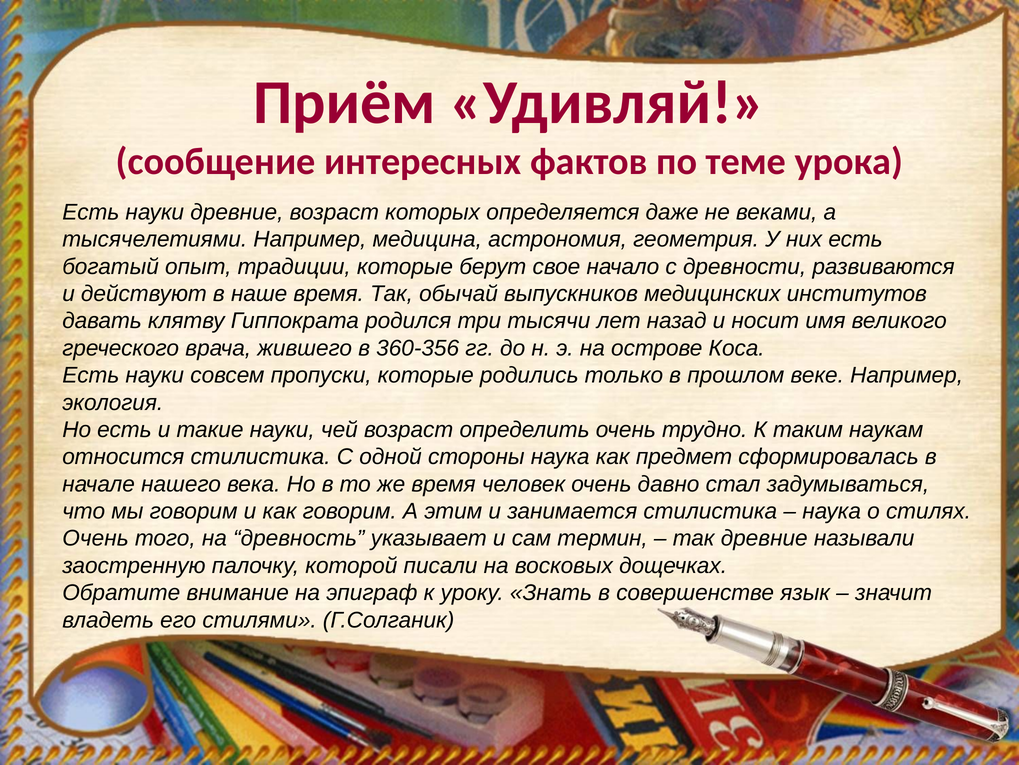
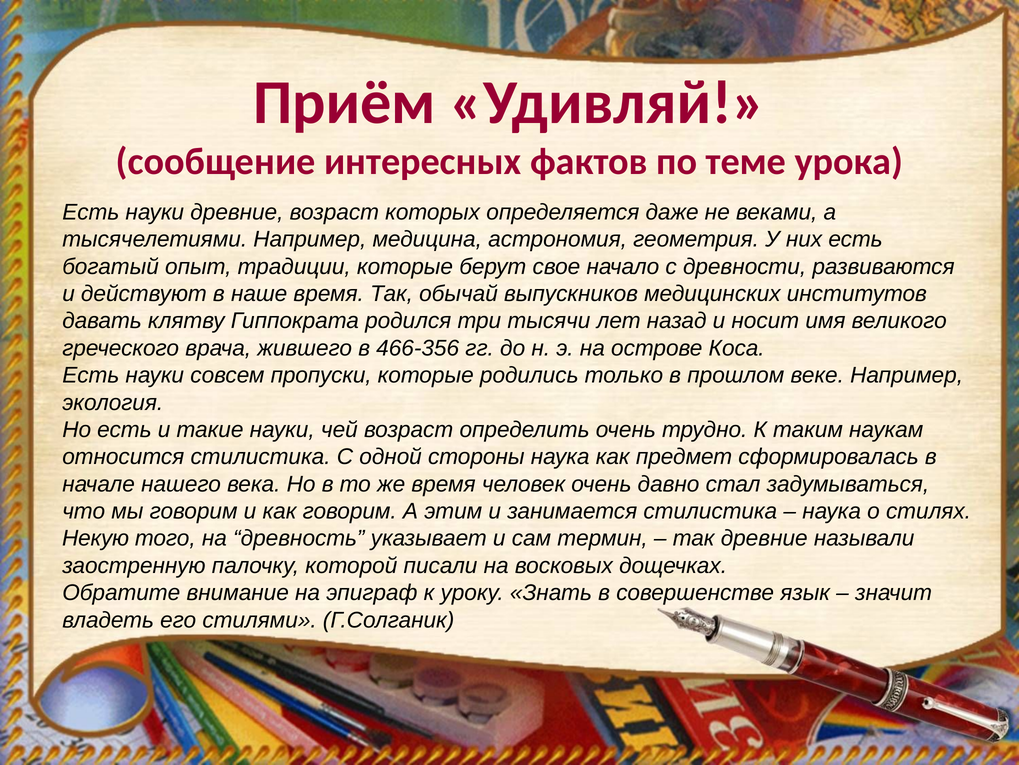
360-356: 360-356 -> 466-356
Очень at (95, 538): Очень -> Некую
